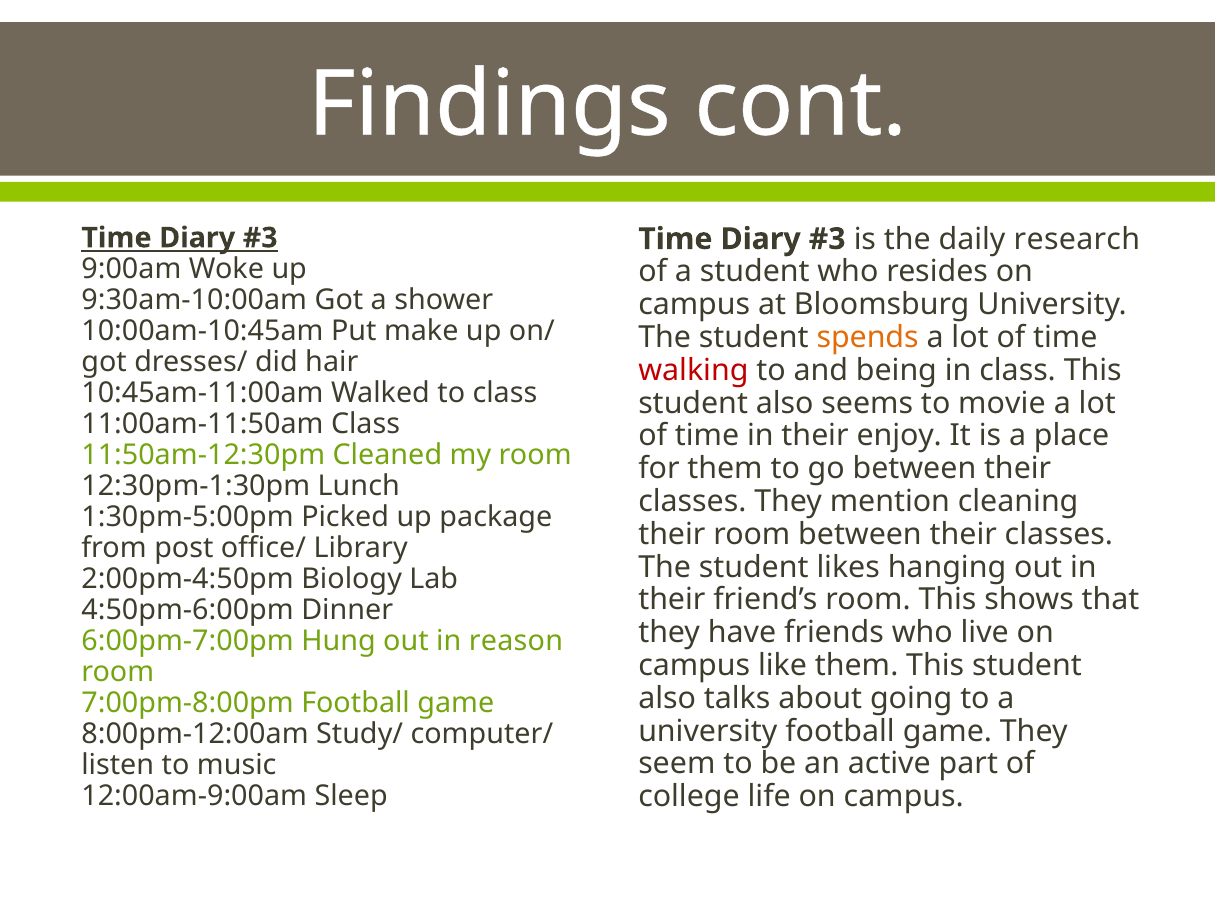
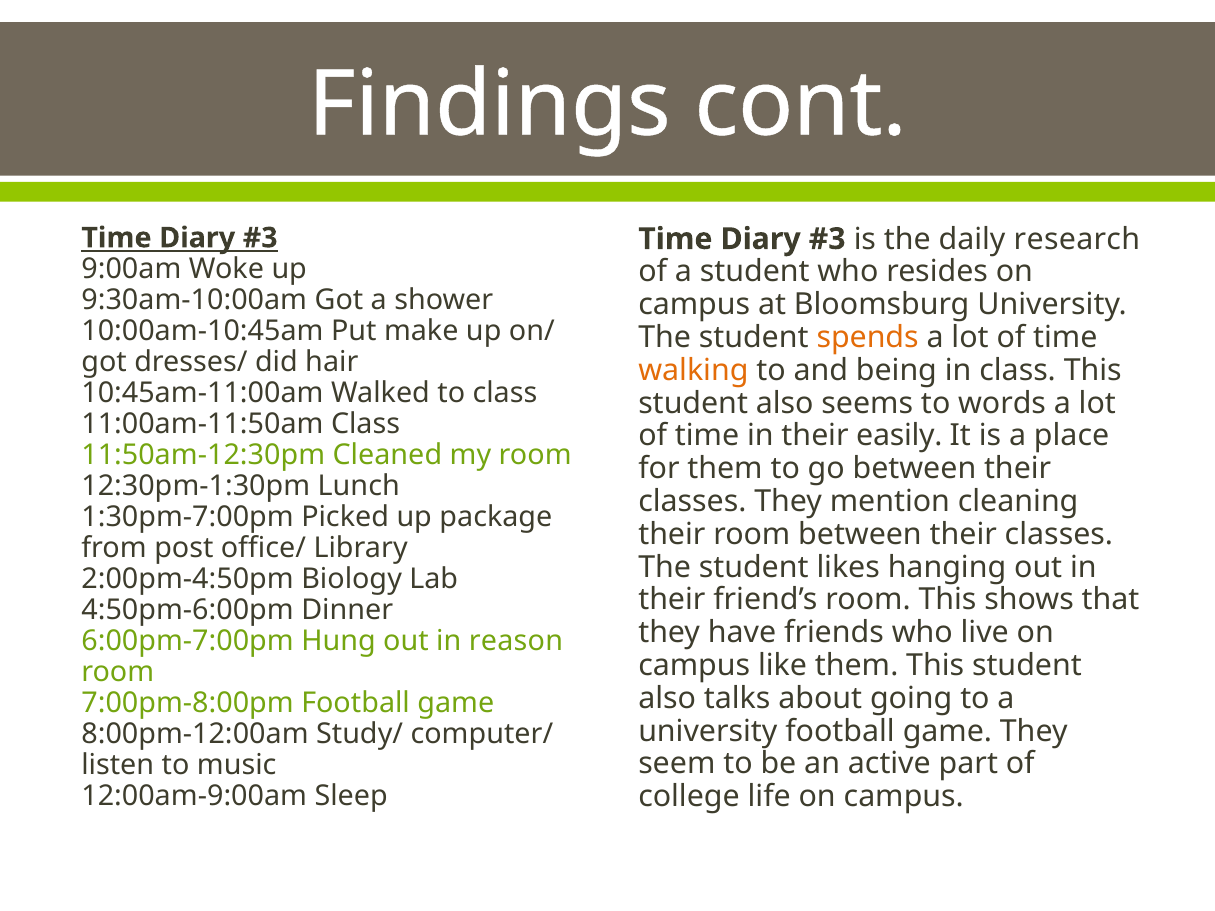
walking colour: red -> orange
movie: movie -> words
enjoy: enjoy -> easily
1:30pm-5:00pm: 1:30pm-5:00pm -> 1:30pm-7:00pm
